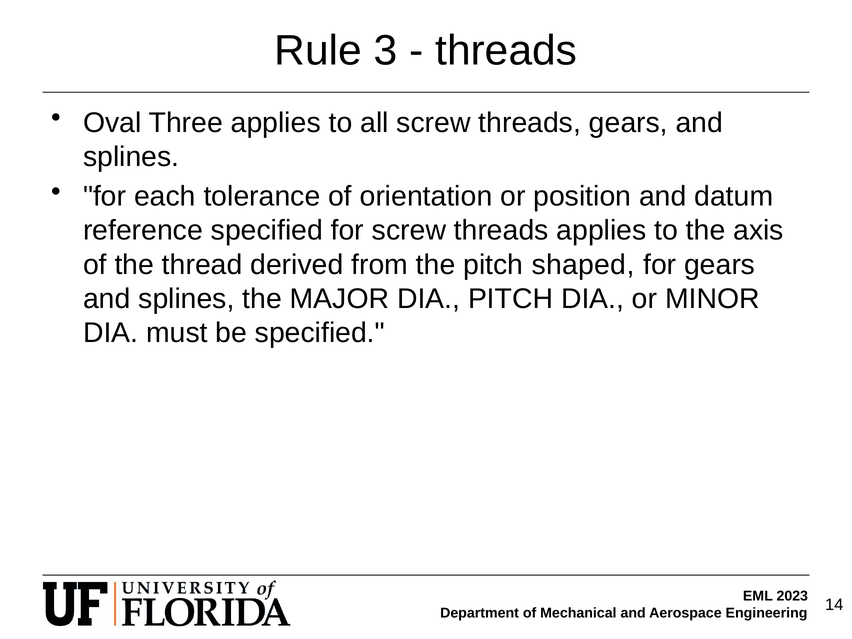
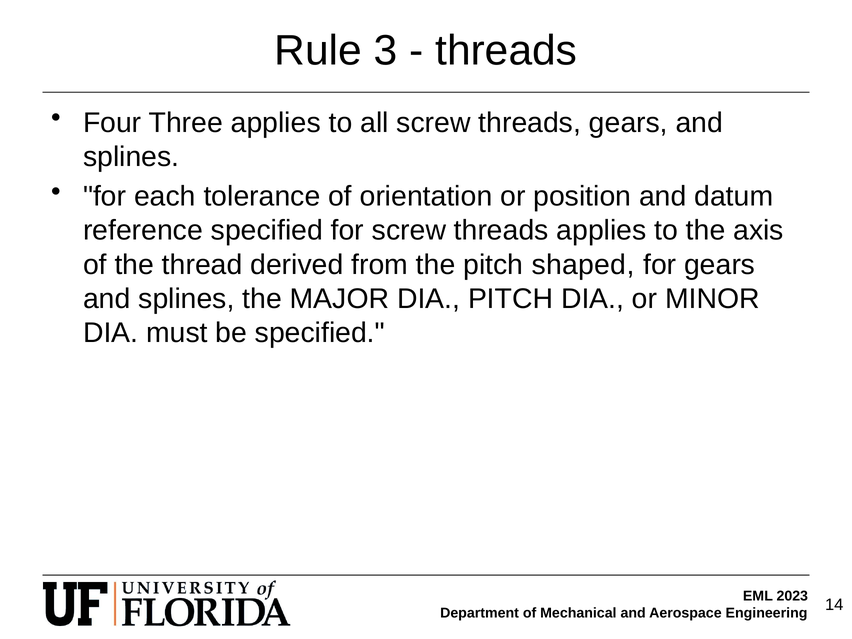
Oval: Oval -> Four
